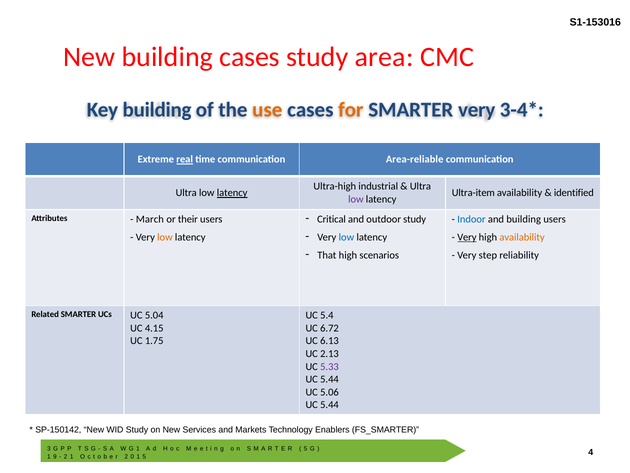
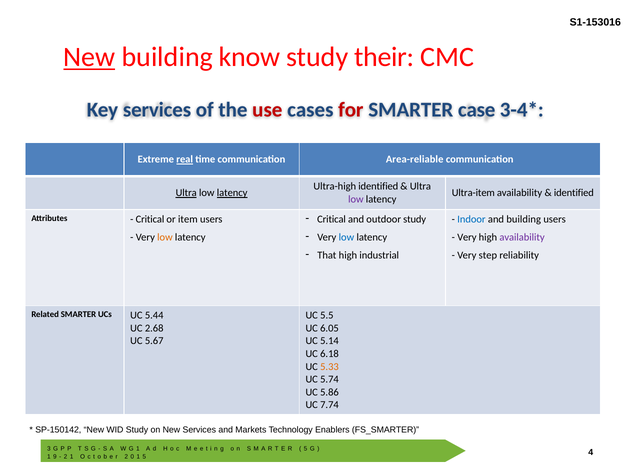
New at (89, 57) underline: none -> present
building cases: cases -> know
area: area -> their
Key building: building -> services
use colour: orange -> red
for colour: orange -> red
SMARTER very: very -> case
Ultra-high industrial: industrial -> identified
Ultra at (186, 193) underline: none -> present
March at (150, 219): March -> Critical
their: their -> item
Very at (467, 237) underline: present -> none
availability at (522, 237) colour: orange -> purple
scenarios: scenarios -> industrial
5.04: 5.04 -> 5.44
5.4: 5.4 -> 5.5
4.15: 4.15 -> 2.68
6.72: 6.72 -> 6.05
1.75: 1.75 -> 5.67
6.13: 6.13 -> 5.14
2.13: 2.13 -> 6.18
5.33 colour: purple -> orange
5.44 at (329, 379): 5.44 -> 5.74
5.06: 5.06 -> 5.86
5.44 at (329, 405): 5.44 -> 7.74
